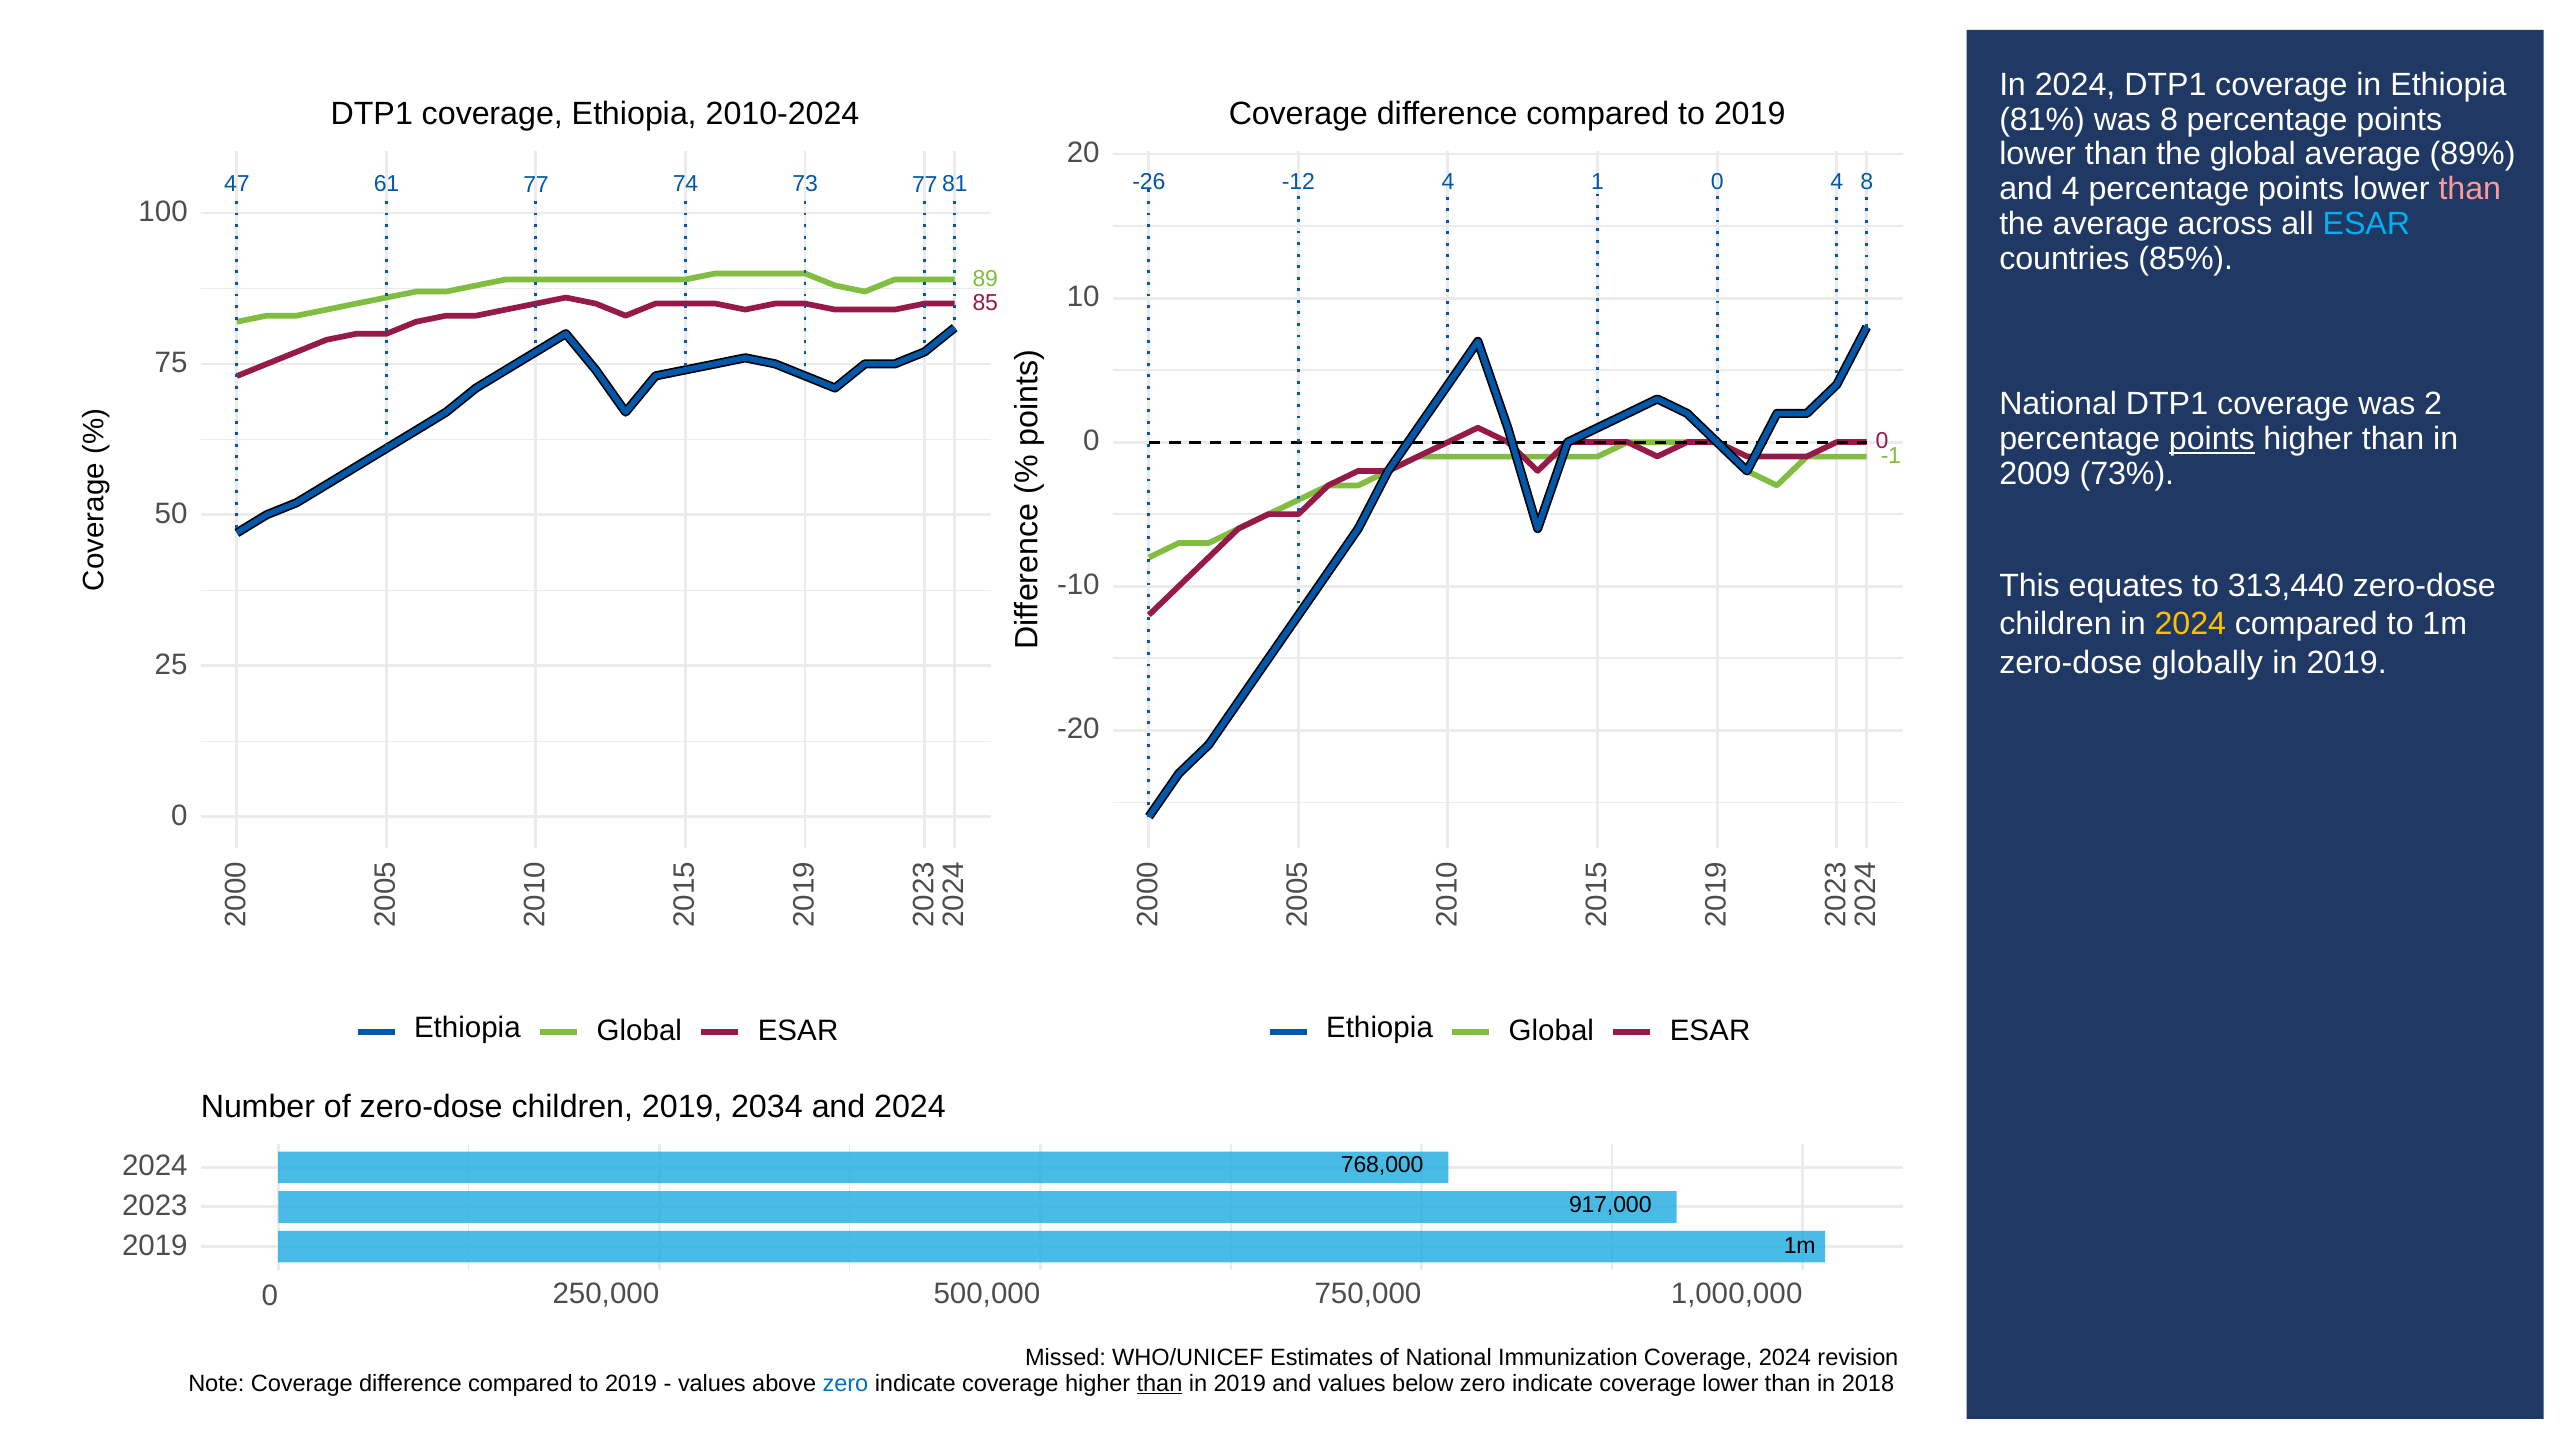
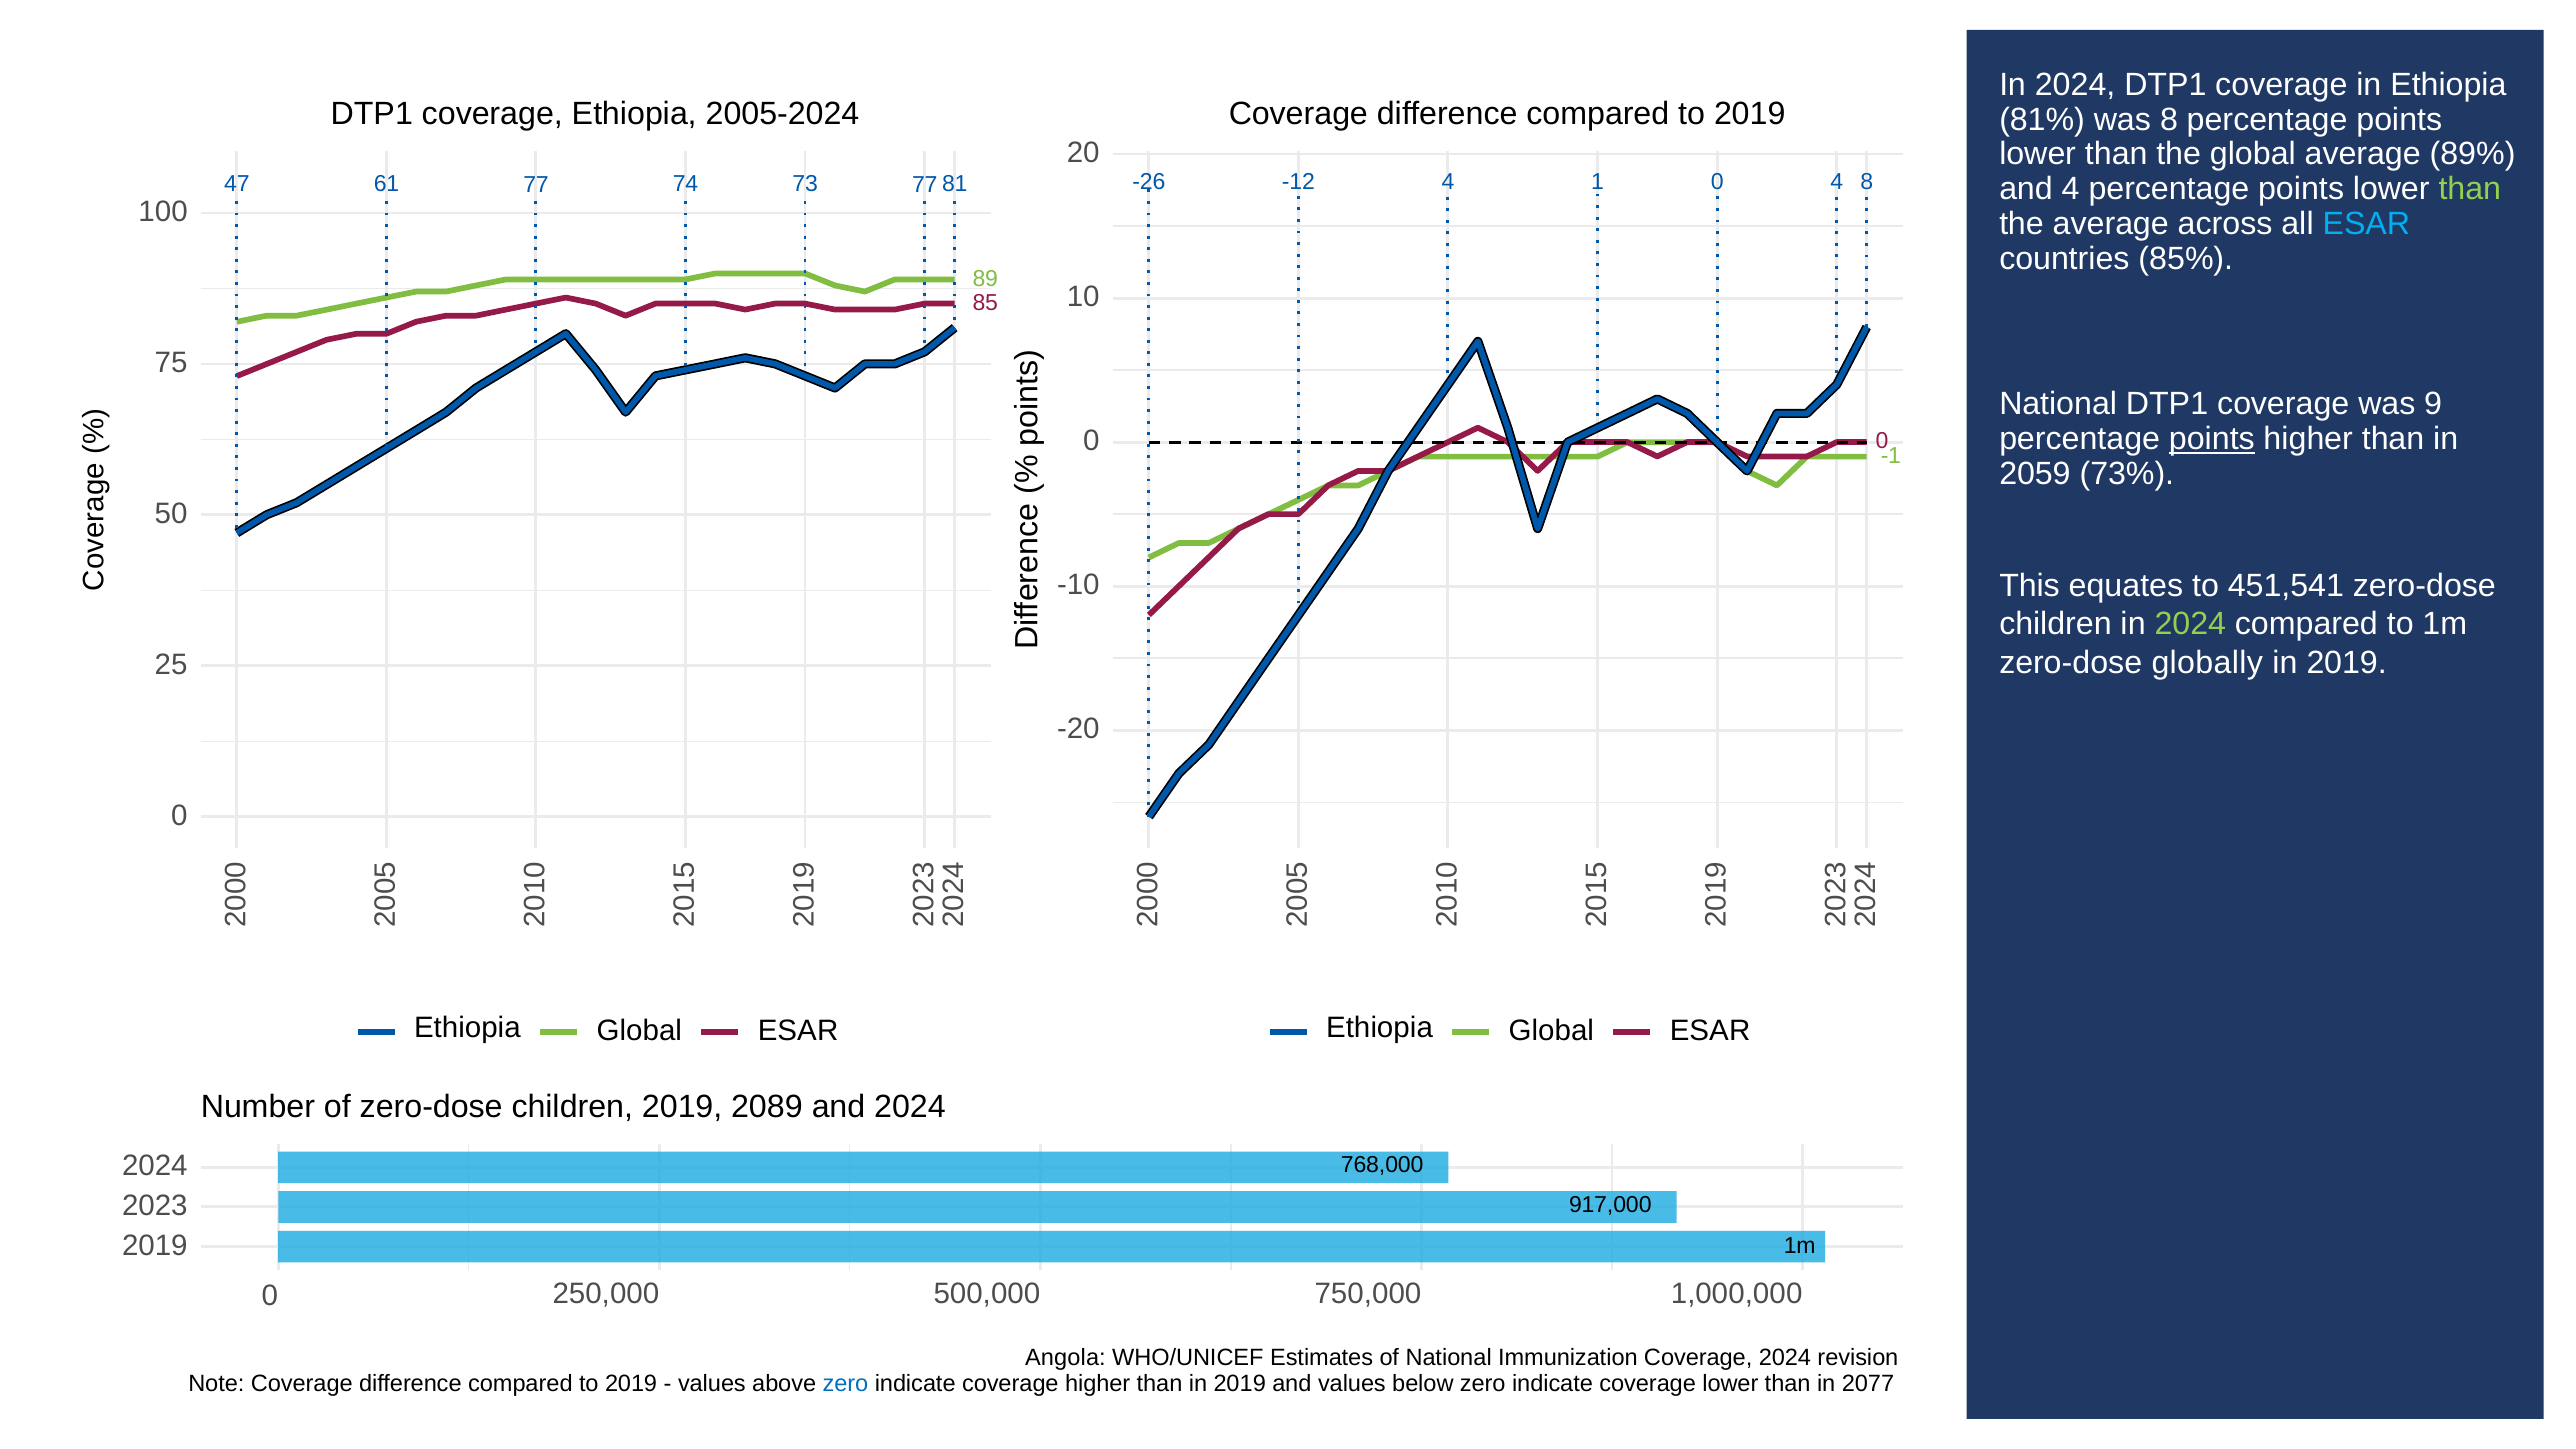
2010-2024: 2010-2024 -> 2005-2024
than at (2470, 189) colour: pink -> light green
was 2: 2 -> 9
2009: 2009 -> 2059
313,440: 313,440 -> 451,541
2024 at (2190, 624) colour: yellow -> light green
2034: 2034 -> 2089
Missed: Missed -> Angola
than at (1160, 1383) underline: present -> none
2018: 2018 -> 2077
